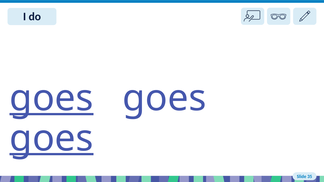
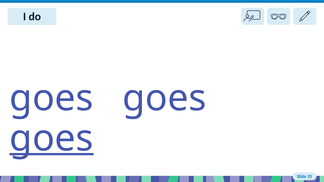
goes at (51, 98) underline: present -> none
